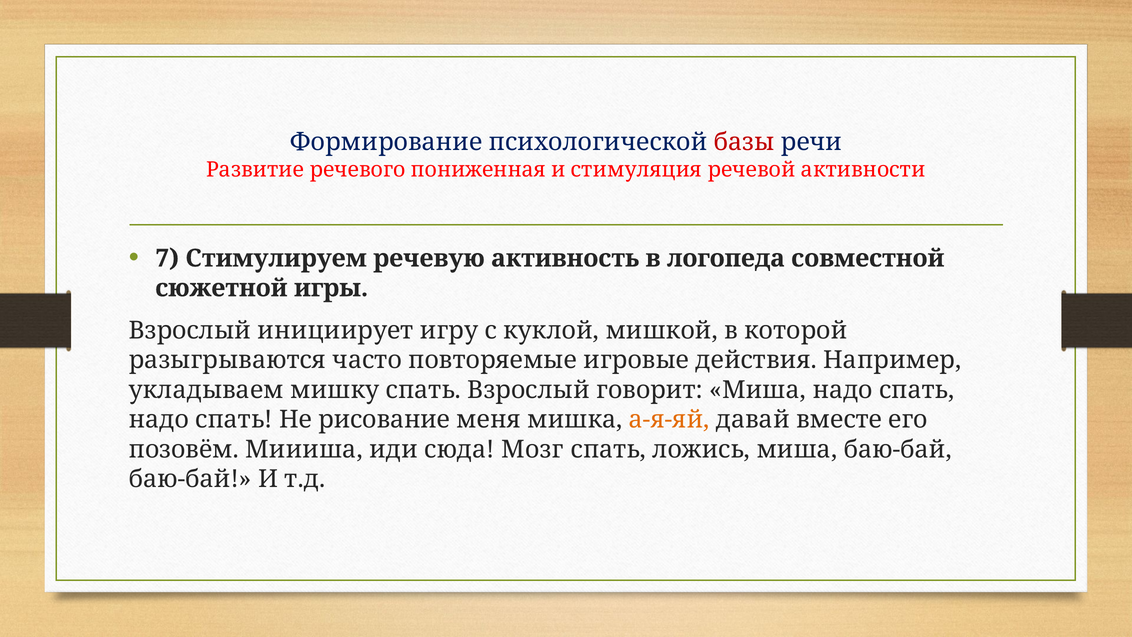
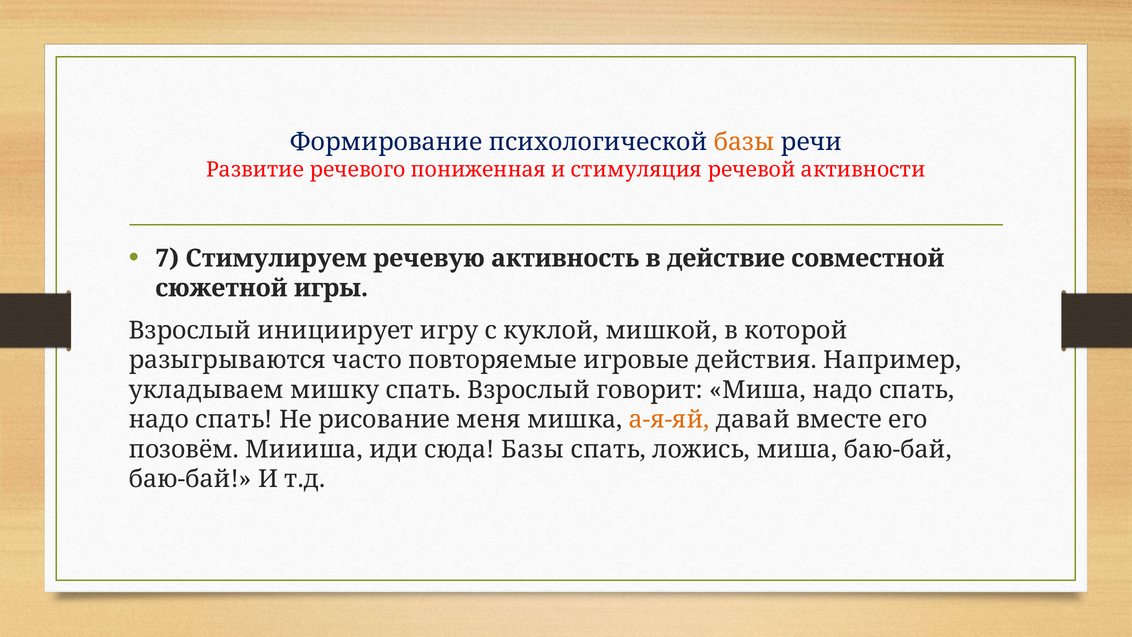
базы at (744, 142) colour: red -> orange
логопеда: логопеда -> действие
сюда Мозг: Мозг -> Базы
